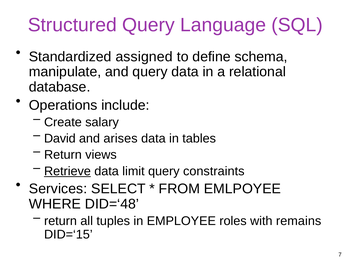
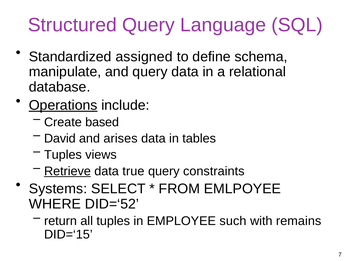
Operations underline: none -> present
salary: salary -> based
Return at (63, 155): Return -> Tuples
limit: limit -> true
Services: Services -> Systems
DID=‘48: DID=‘48 -> DID=‘52
roles: roles -> such
